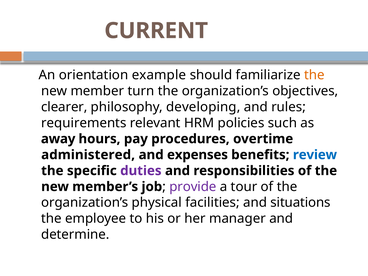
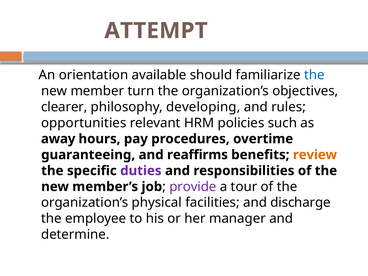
CURRENT: CURRENT -> ATTEMPT
example: example -> available
the at (314, 75) colour: orange -> blue
requirements: requirements -> opportunities
administered: administered -> guaranteeing
expenses: expenses -> reaffirms
review colour: blue -> orange
situations: situations -> discharge
